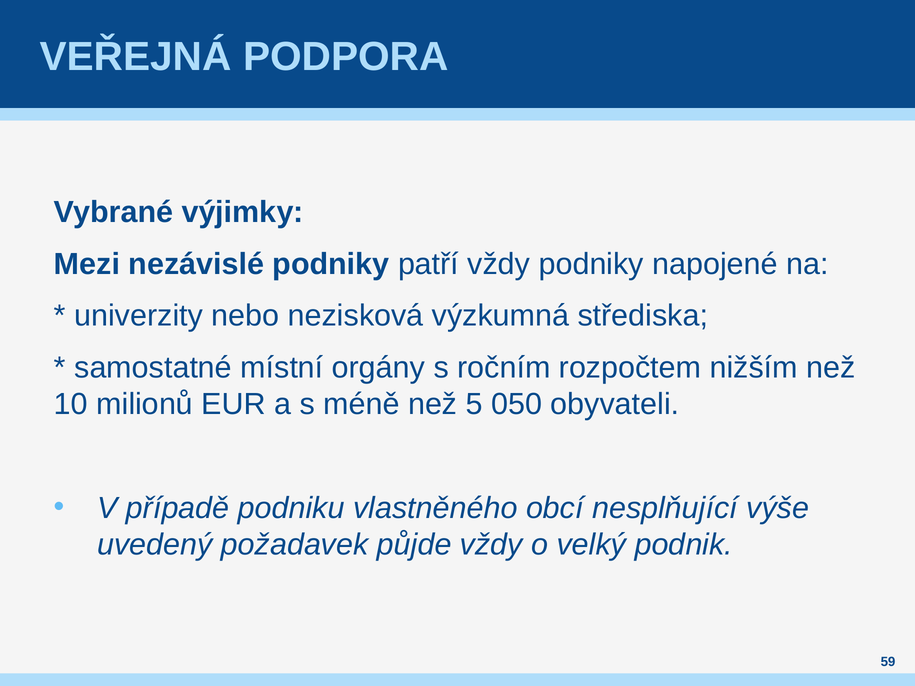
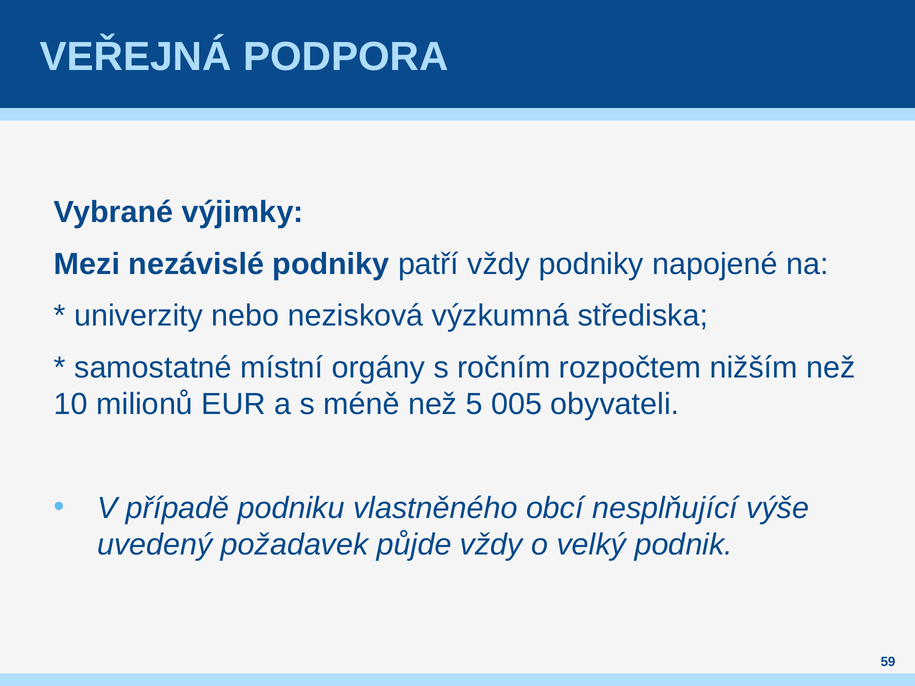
050: 050 -> 005
